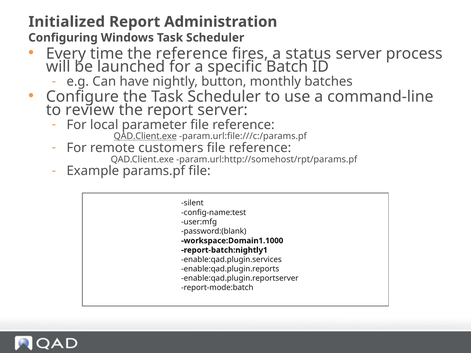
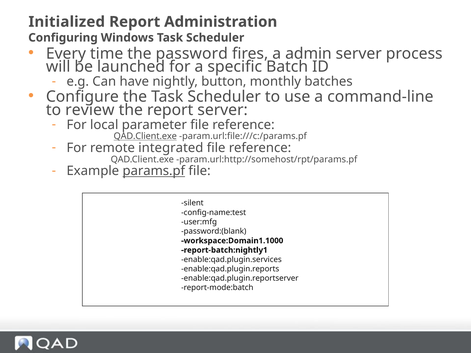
the reference: reference -> password
status: status -> admin
customers: customers -> integrated
params.pf underline: none -> present
